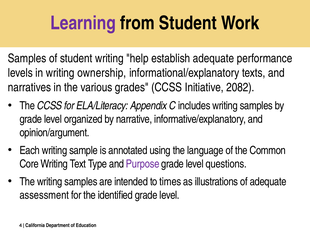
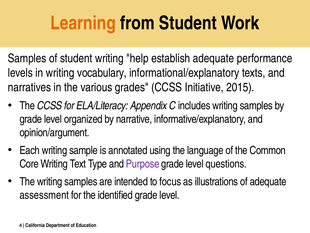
Learning colour: purple -> orange
ownership: ownership -> vocabulary
2082: 2082 -> 2015
times: times -> focus
